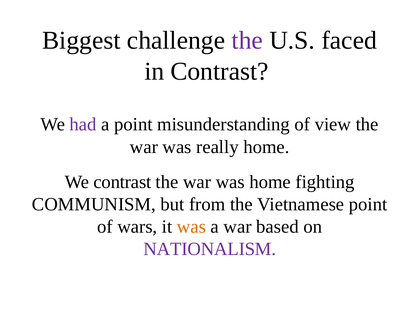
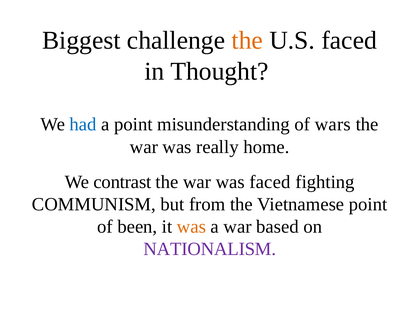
the at (247, 40) colour: purple -> orange
in Contrast: Contrast -> Thought
had colour: purple -> blue
view: view -> wars
was home: home -> faced
wars: wars -> been
